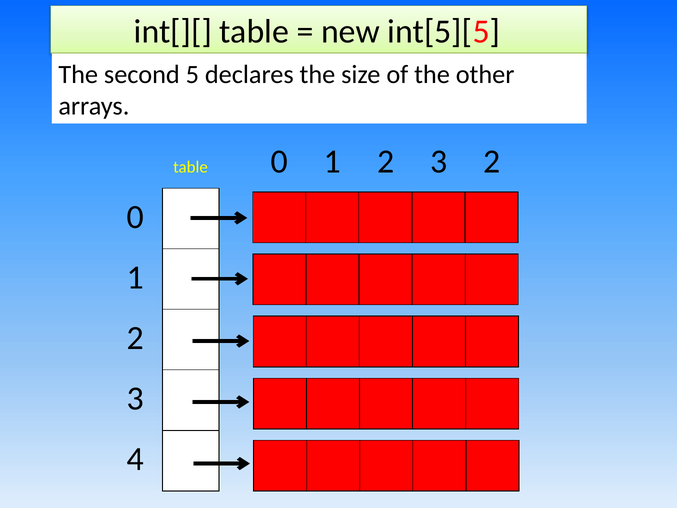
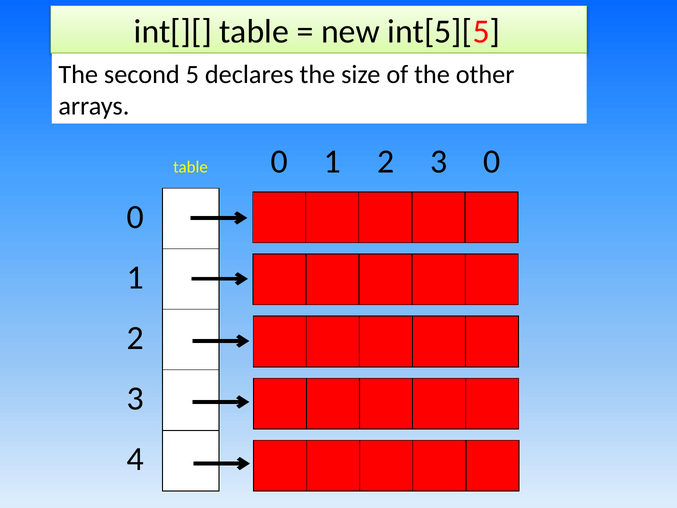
3 2: 2 -> 0
